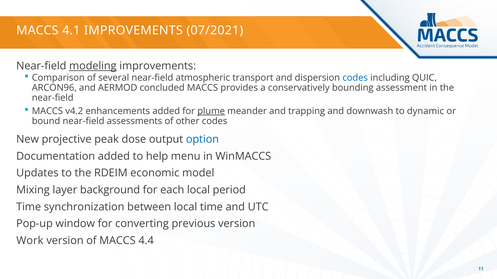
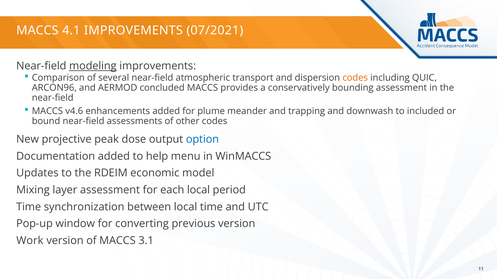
codes at (355, 78) colour: blue -> orange
v4.2: v4.2 -> v4.6
plume underline: present -> none
dynamic: dynamic -> included
layer background: background -> assessment
4.4: 4.4 -> 3.1
